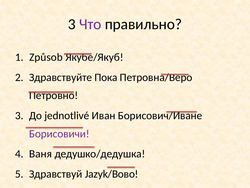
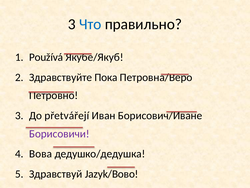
Что colour: purple -> blue
Způsob: Způsob -> Používá
jednotlivé: jednotlivé -> přetvářejí
Ваня: Ваня -> Вова
